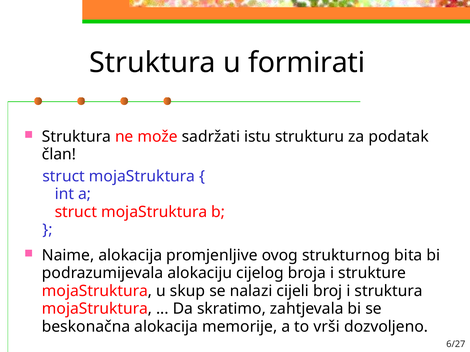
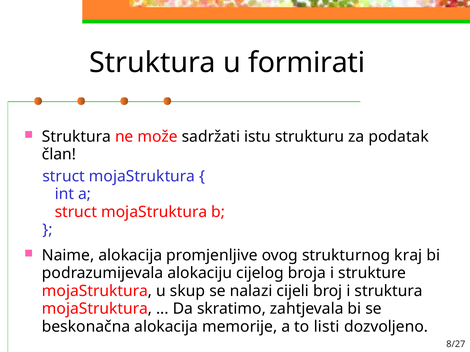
bita: bita -> kraj
vrši: vrši -> listi
6/27: 6/27 -> 8/27
